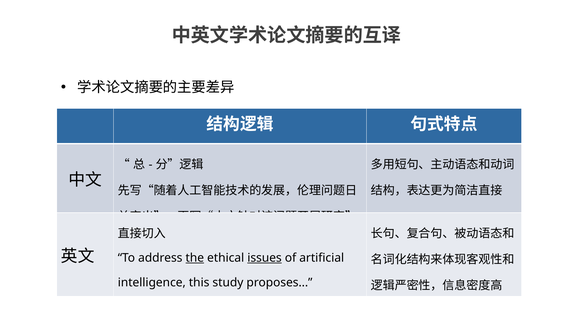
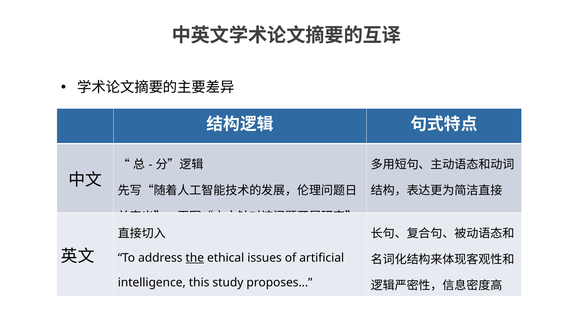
issues underline: present -> none
